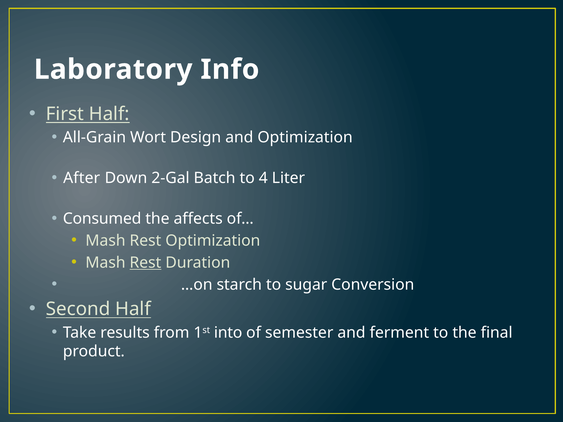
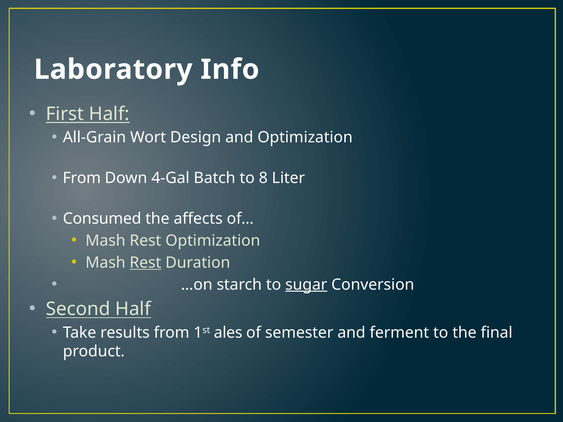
After at (82, 178): After -> From
2-Gal: 2-Gal -> 4-Gal
4: 4 -> 8
sugar underline: none -> present
into: into -> ales
